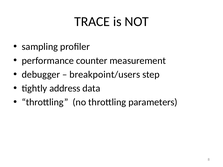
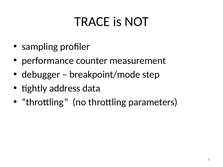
breakpoint/users: breakpoint/users -> breakpoint/mode
